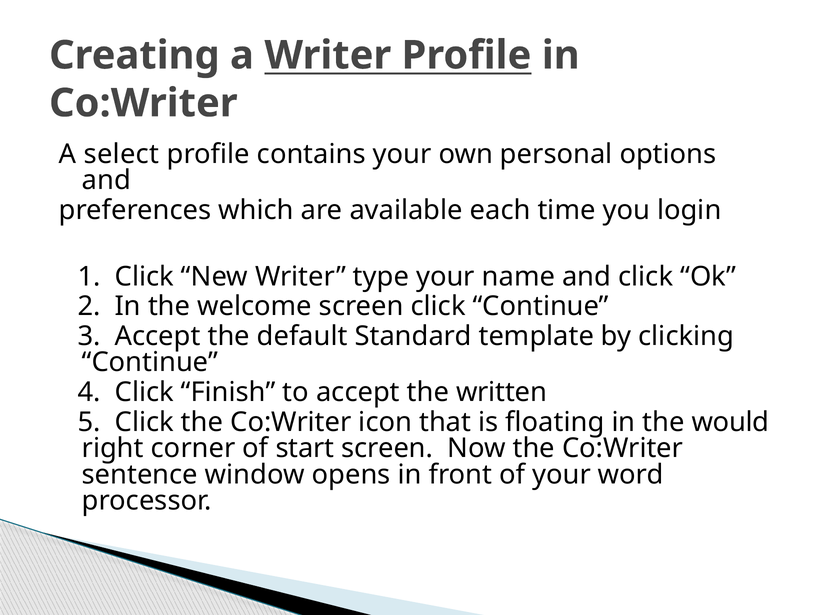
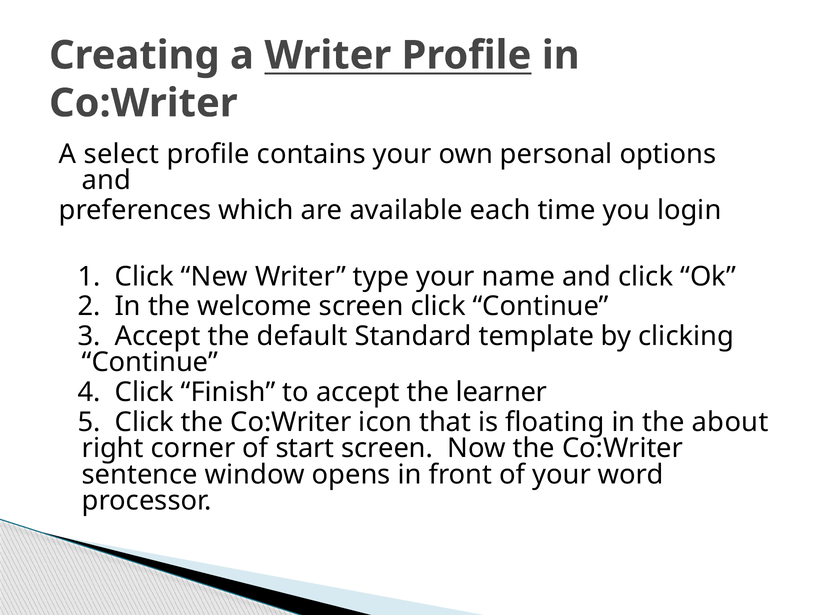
written: written -> learner
would: would -> about
